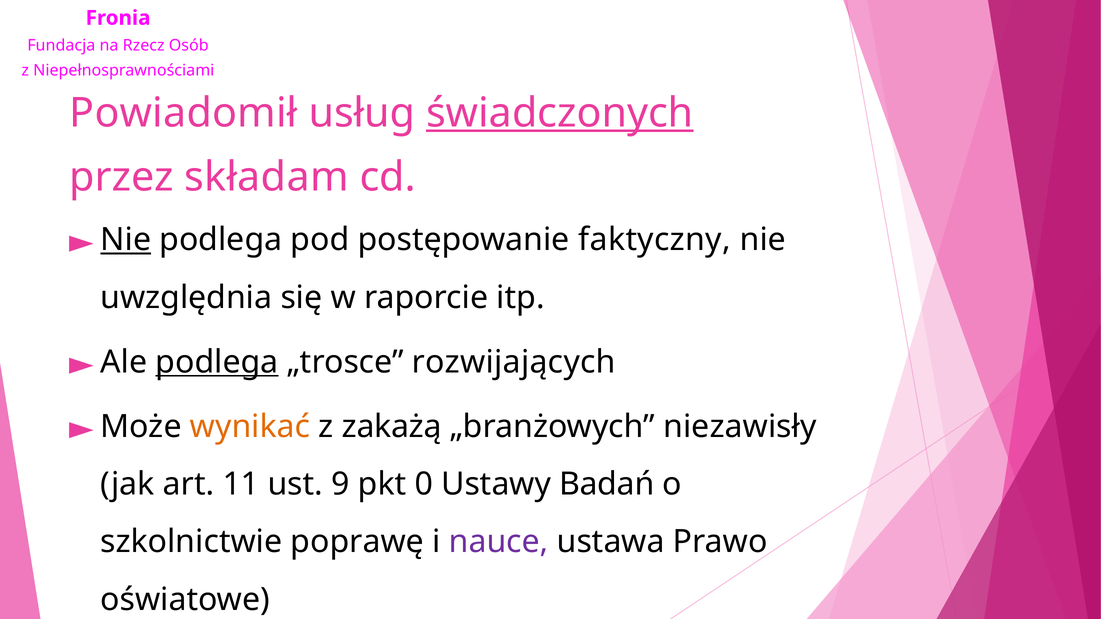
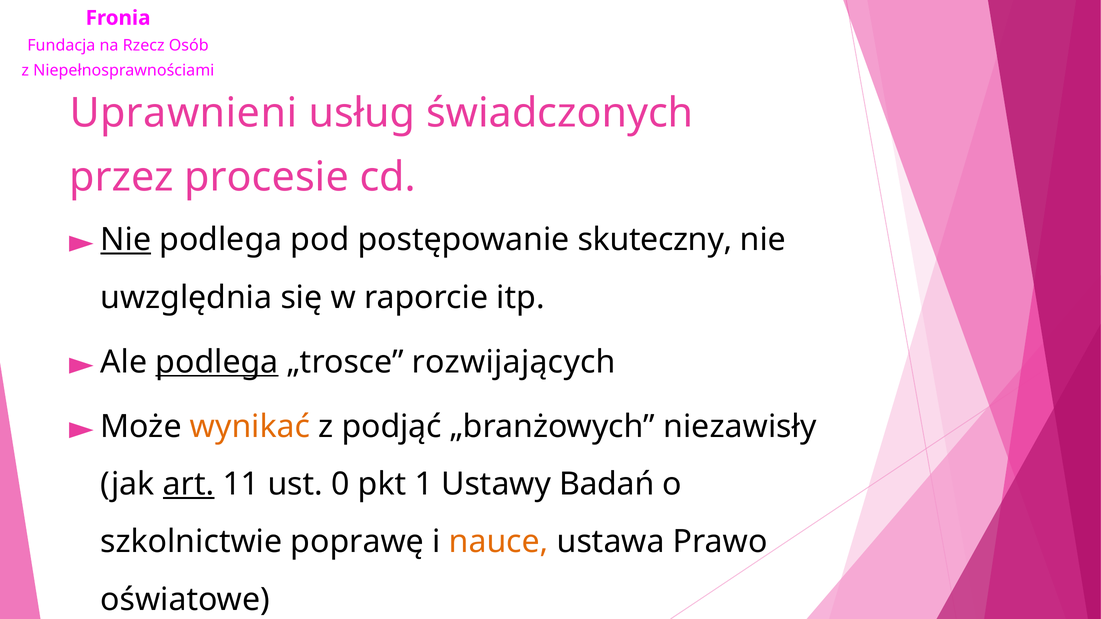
Powiadomił: Powiadomił -> Uprawnieni
świadczonych underline: present -> none
składam: składam -> procesie
faktyczny: faktyczny -> skuteczny
zakażą: zakażą -> podjąć
art underline: none -> present
9: 9 -> 0
0: 0 -> 1
nauce colour: purple -> orange
